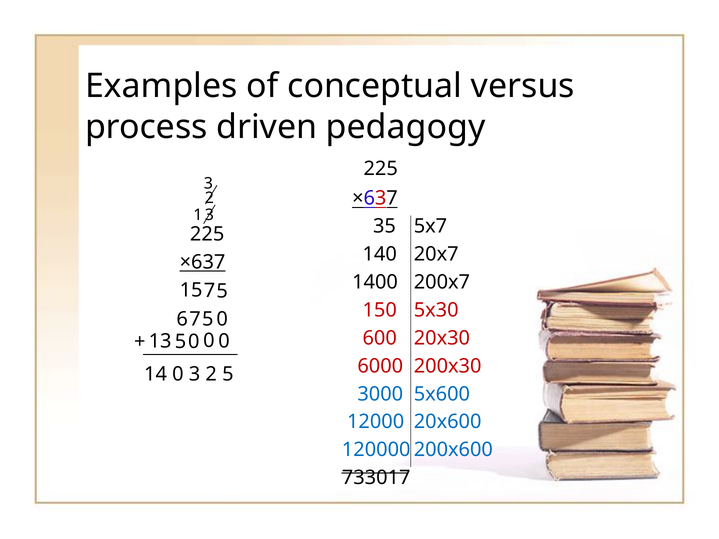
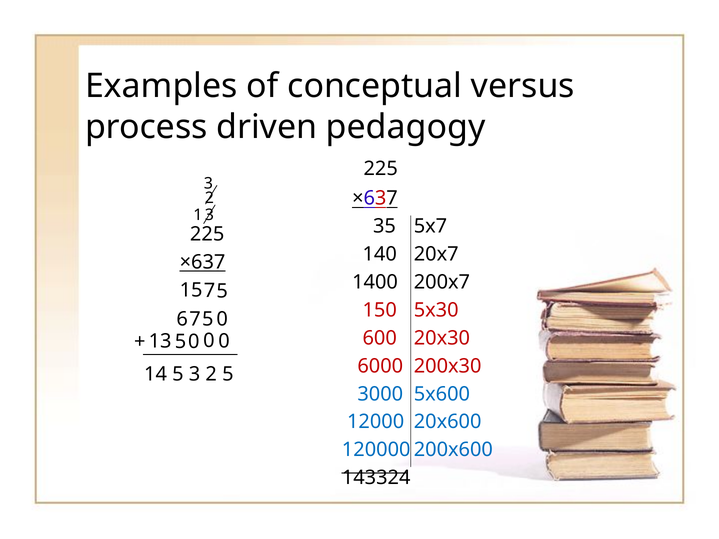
14 0: 0 -> 5
733017: 733017 -> 143324
